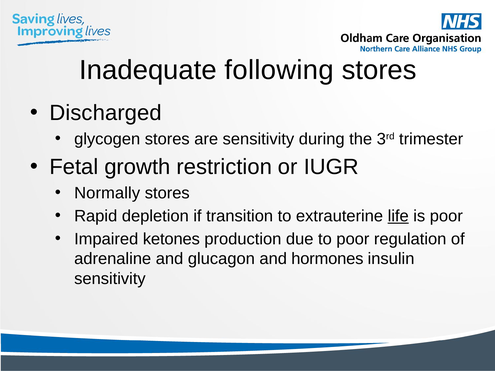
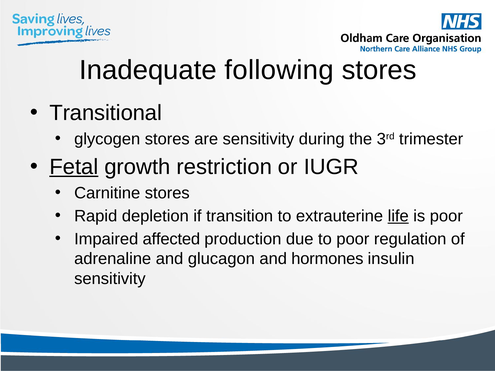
Discharged: Discharged -> Transitional
Fetal underline: none -> present
Normally: Normally -> Carnitine
ketones: ketones -> affected
